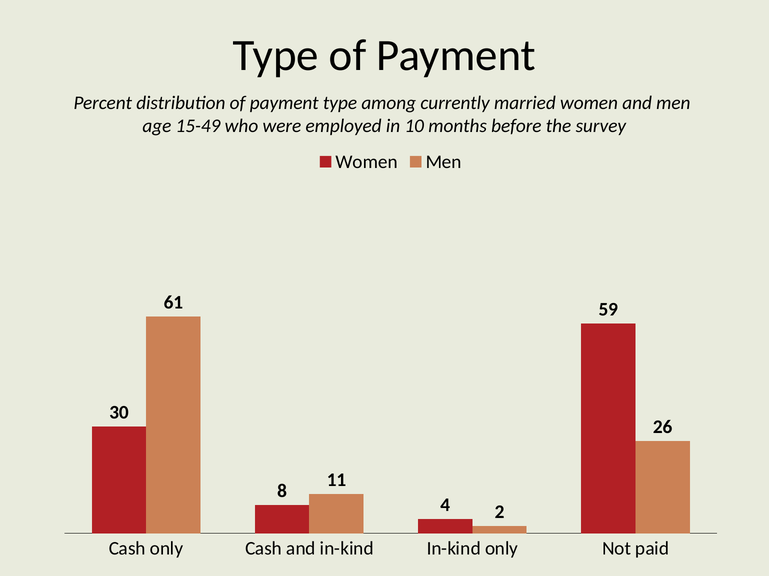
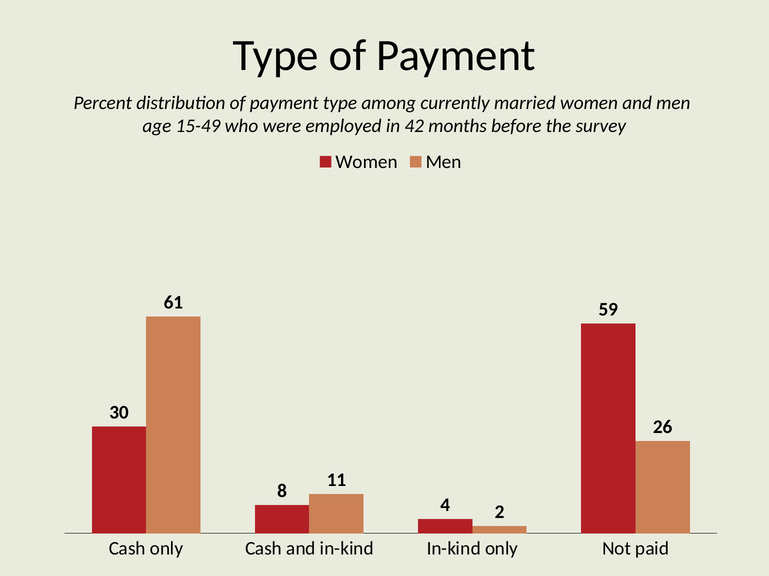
10: 10 -> 42
